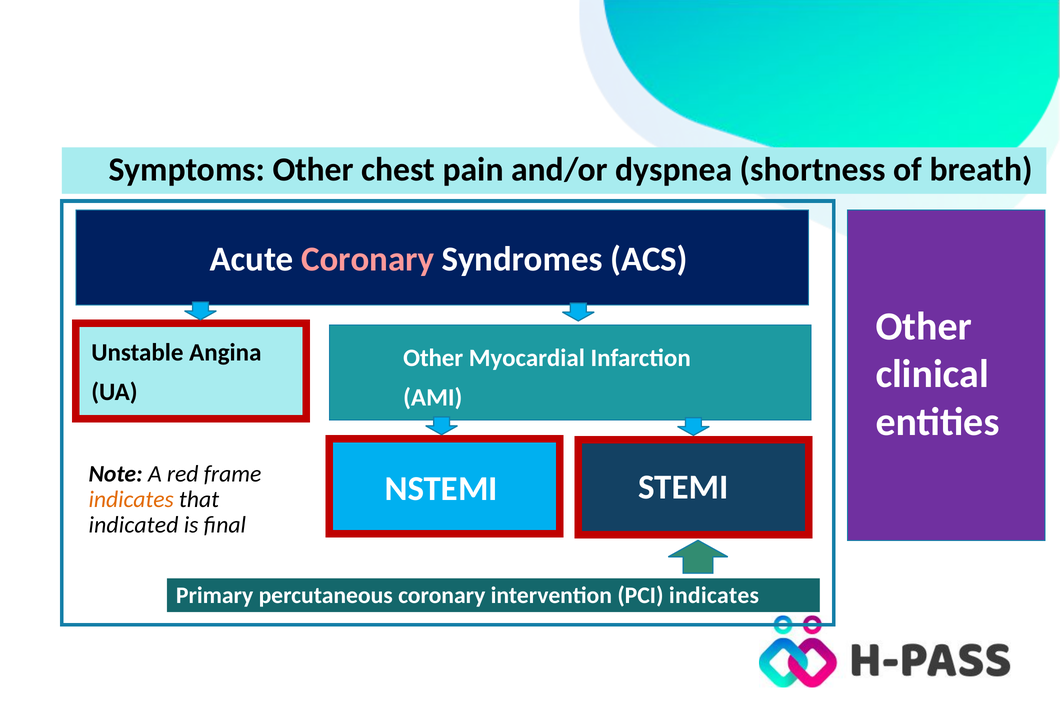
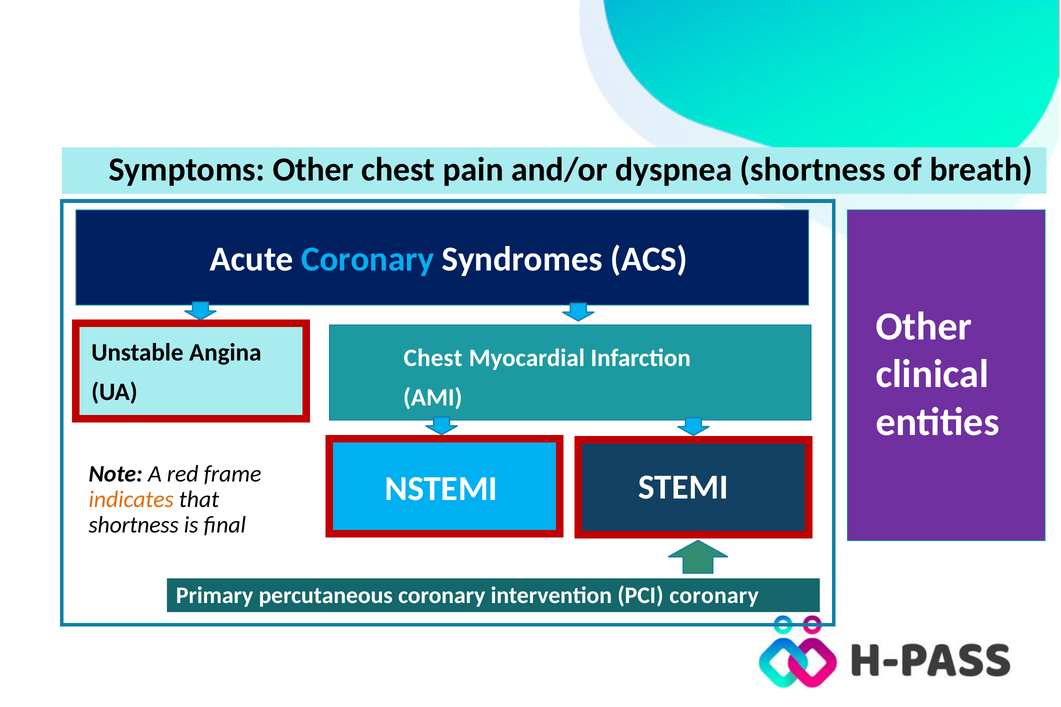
Coronary at (368, 260) colour: pink -> light blue
Other at (433, 358): Other -> Chest
indicated at (133, 525): indicated -> shortness
PCI indicates: indicates -> coronary
